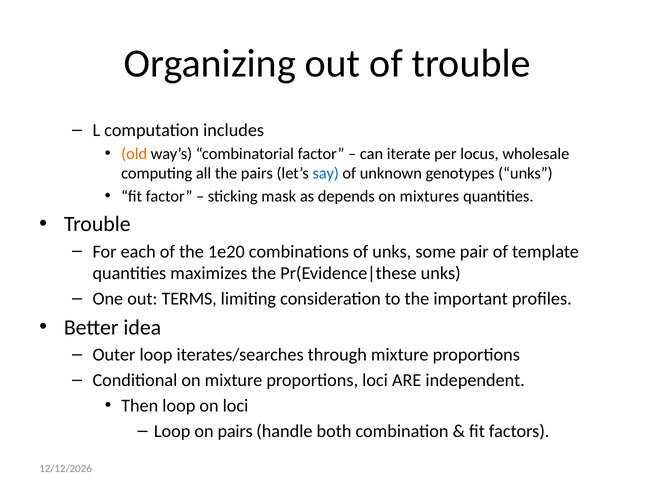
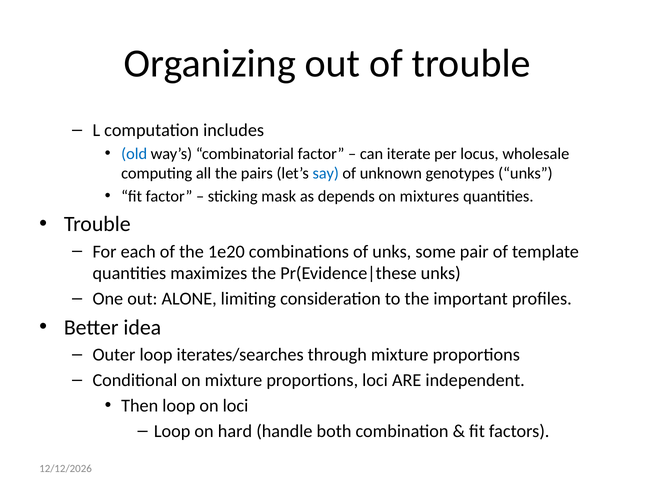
old colour: orange -> blue
TERMS: TERMS -> ALONE
on pairs: pairs -> hard
